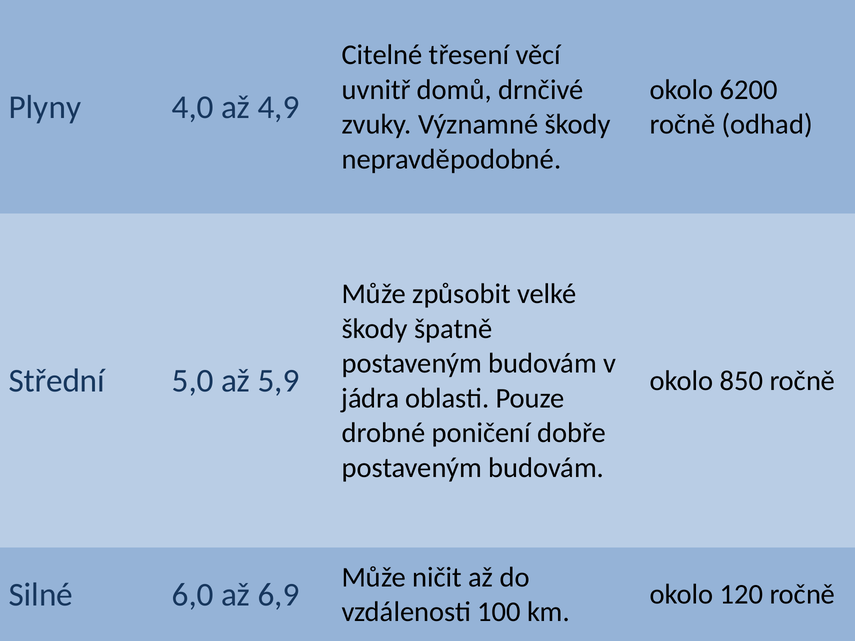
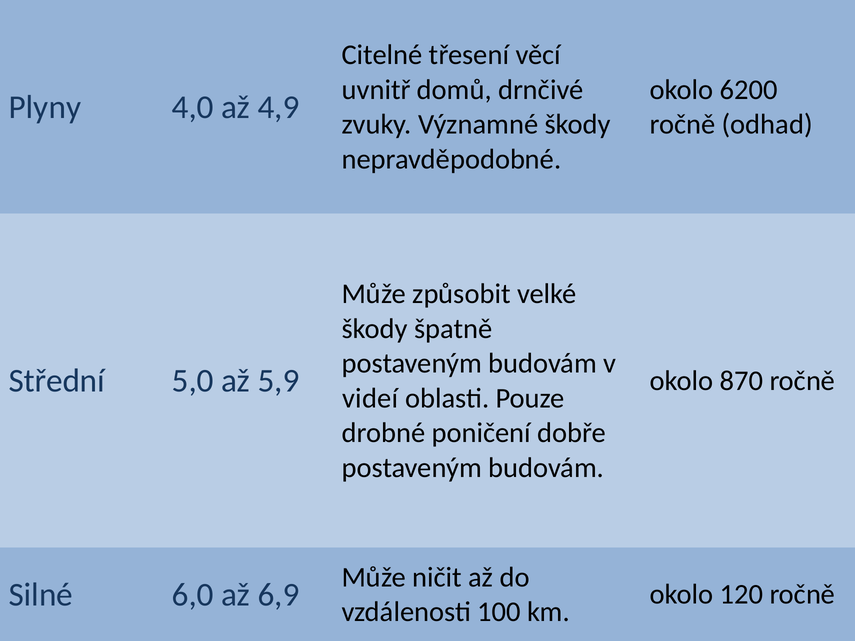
850: 850 -> 870
jádra: jádra -> videí
